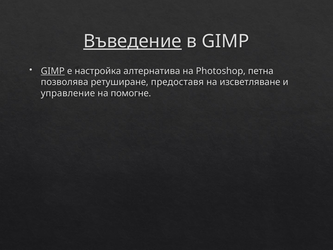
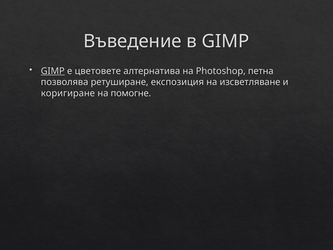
Въведение underline: present -> none
настройка: настройка -> цветовете
предоставя: предоставя -> експозиция
управление: управление -> коригиране
